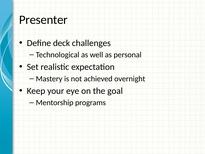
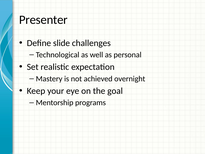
deck: deck -> slide
